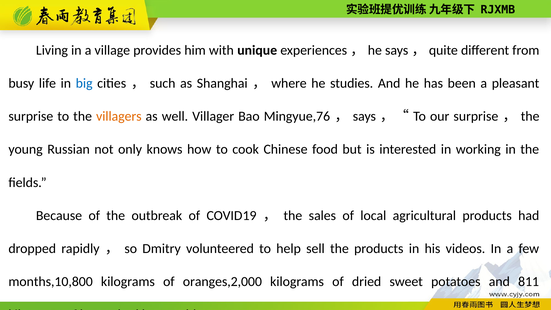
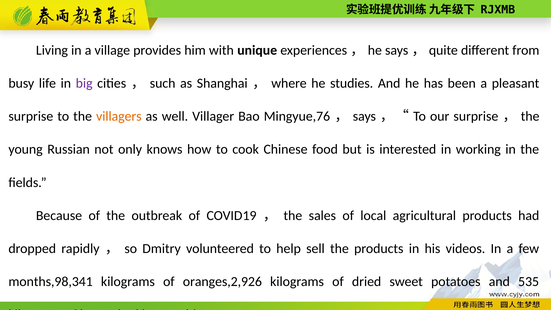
big colour: blue -> purple
months,10,800: months,10,800 -> months,98,341
oranges,2,000: oranges,2,000 -> oranges,2,926
811: 811 -> 535
